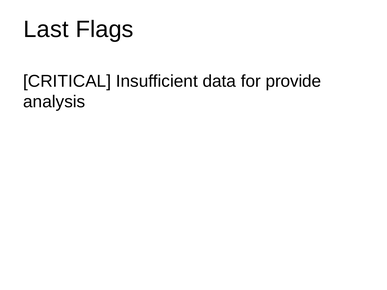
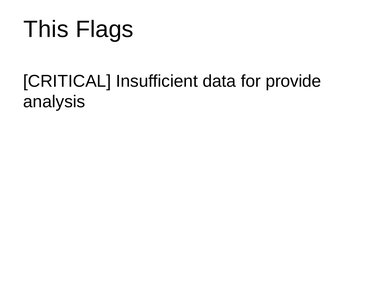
Last: Last -> This
